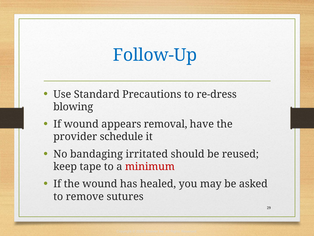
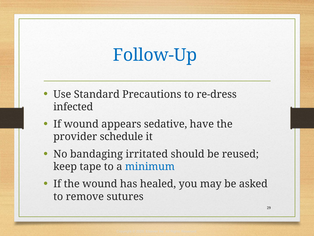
blowing: blowing -> infected
removal: removal -> sedative
minimum colour: red -> blue
